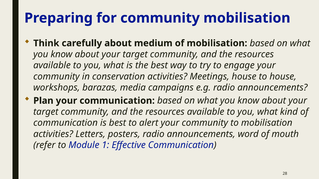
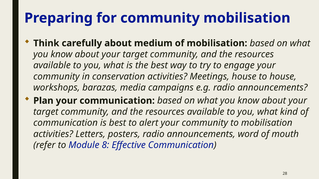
1: 1 -> 8
